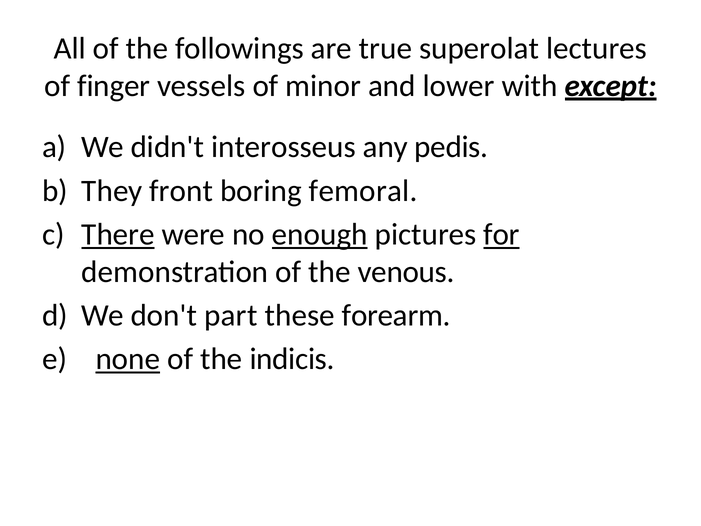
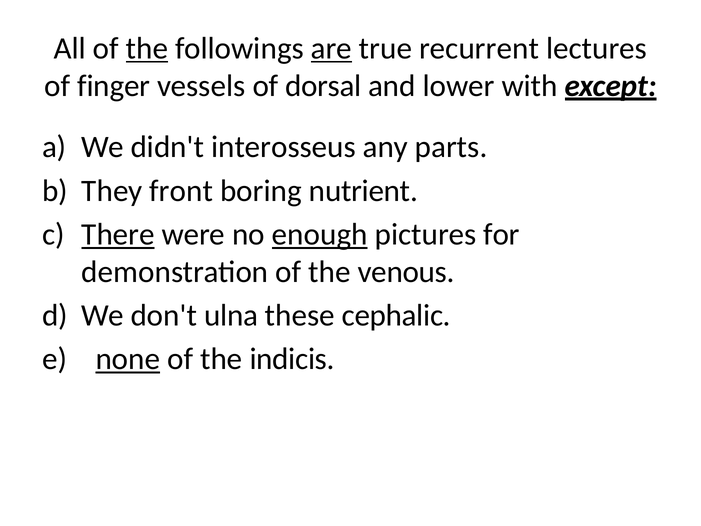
the at (147, 48) underline: none -> present
are underline: none -> present
superolat: superolat -> recurrent
minor: minor -> dorsal
pedis: pedis -> parts
femoral: femoral -> nutrient
for underline: present -> none
part: part -> ulna
forearm: forearm -> cephalic
